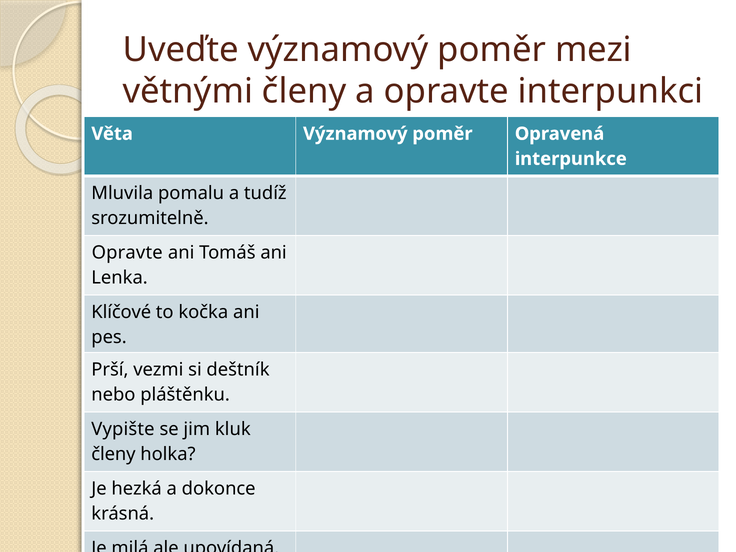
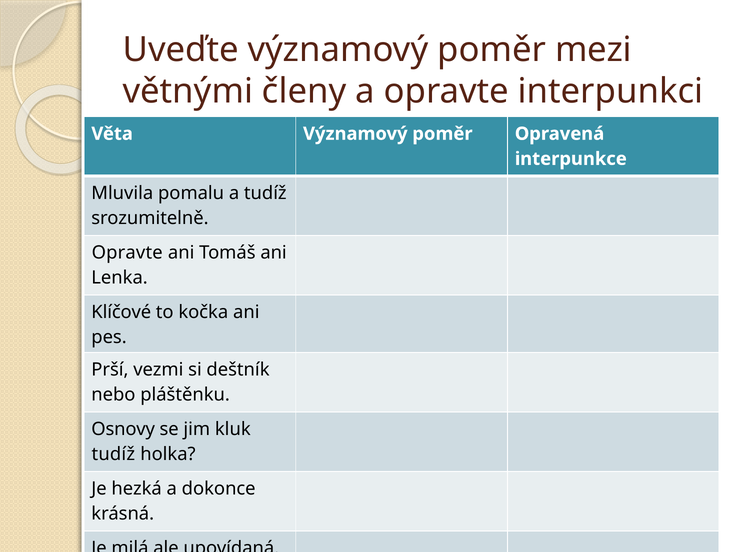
Vypište: Vypište -> Osnovy
členy at (113, 454): členy -> tudíž
